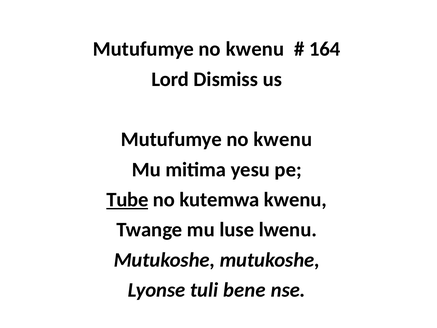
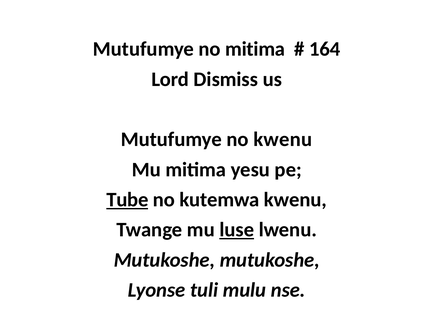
kwenu at (255, 49): kwenu -> mitima
luse underline: none -> present
bene: bene -> mulu
